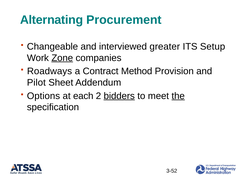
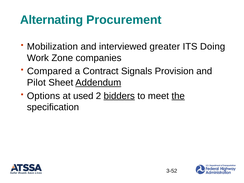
Changeable: Changeable -> Mobilization
Setup: Setup -> Doing
Zone underline: present -> none
Roadways: Roadways -> Compared
Method: Method -> Signals
Addendum underline: none -> present
each: each -> used
